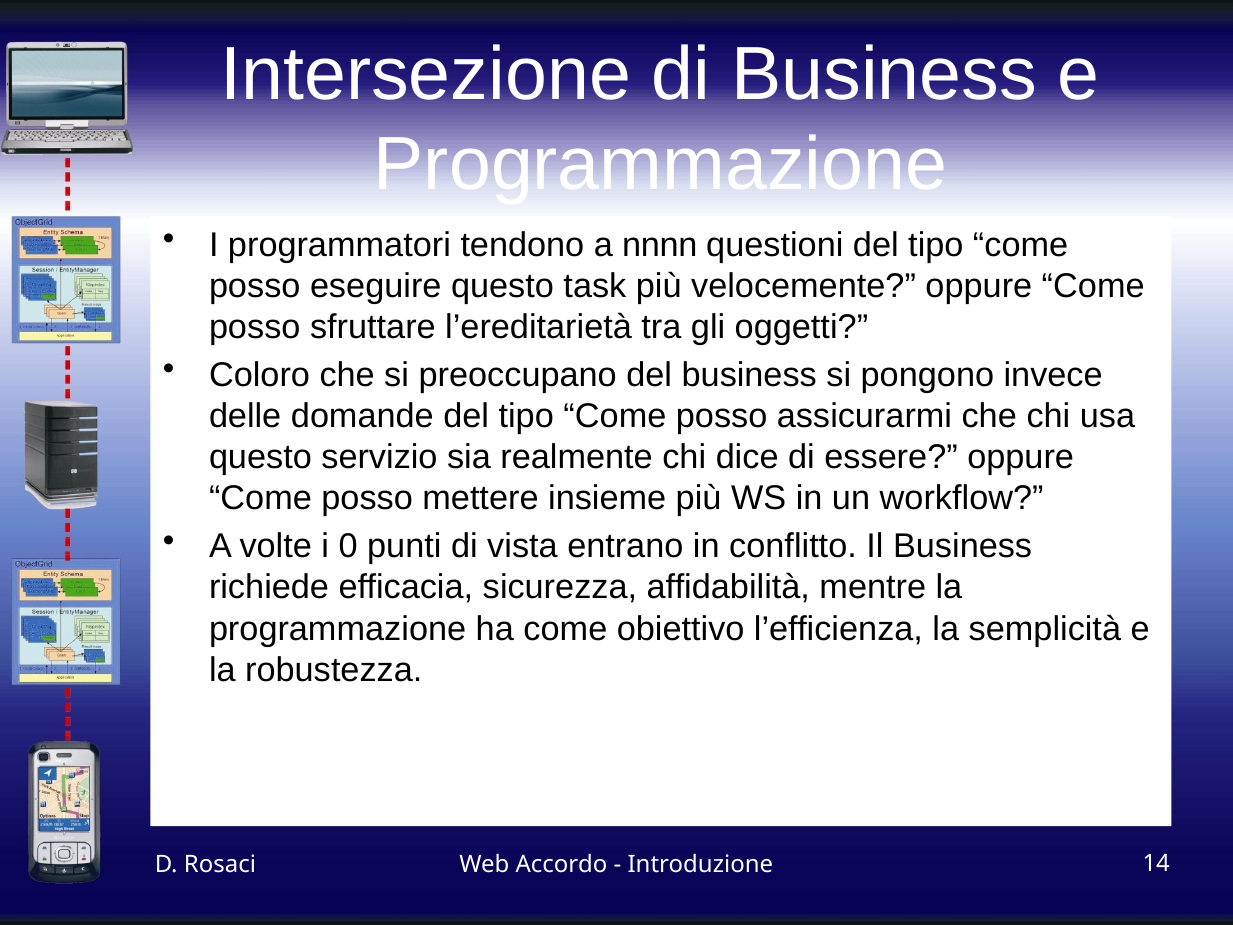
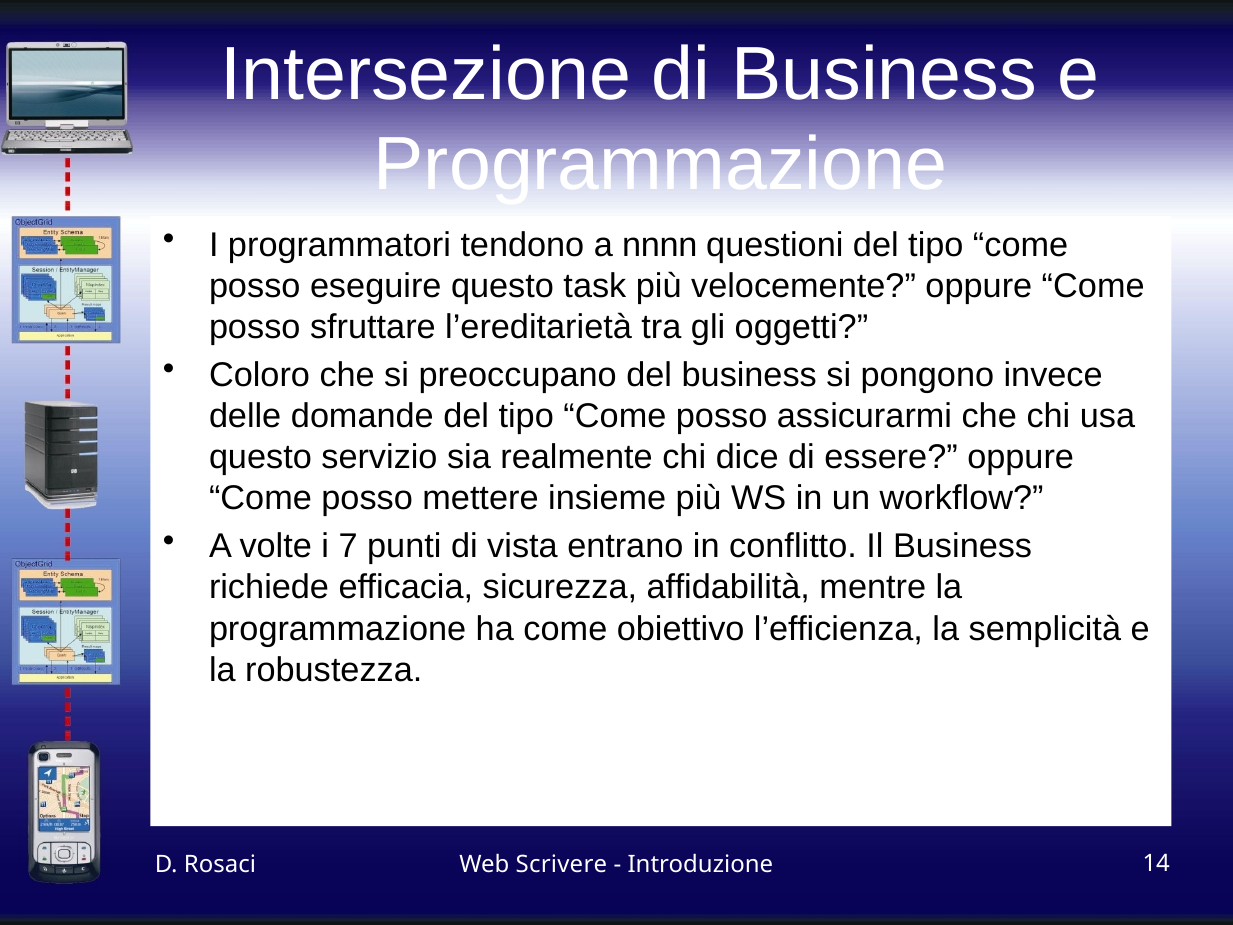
0: 0 -> 7
Accordo: Accordo -> Scrivere
